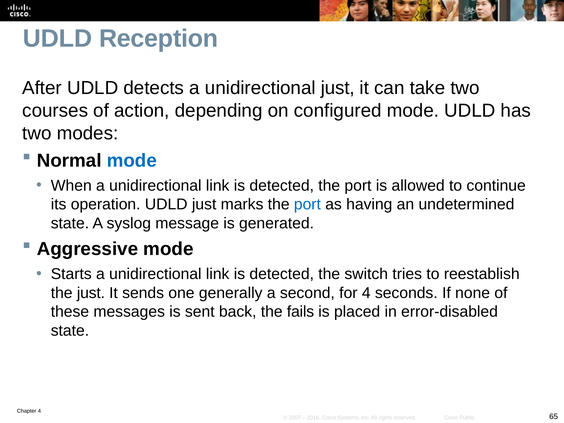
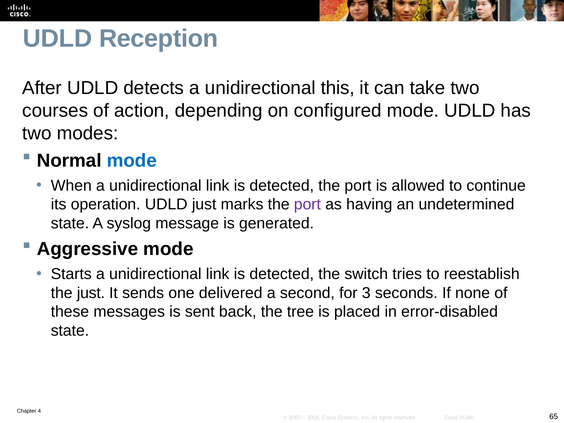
unidirectional just: just -> this
port at (307, 204) colour: blue -> purple
generally: generally -> delivered
for 4: 4 -> 3
fails: fails -> tree
